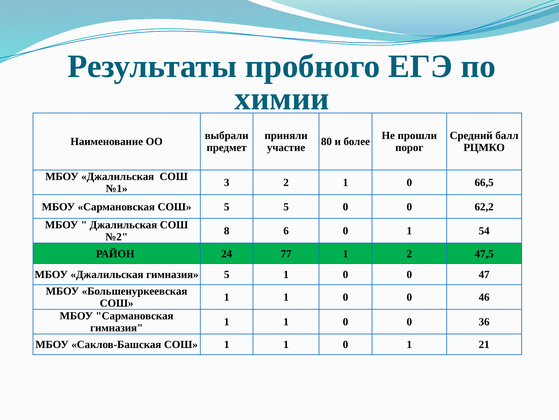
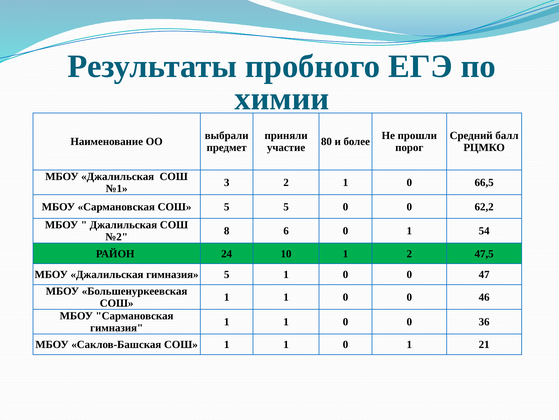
77: 77 -> 10
